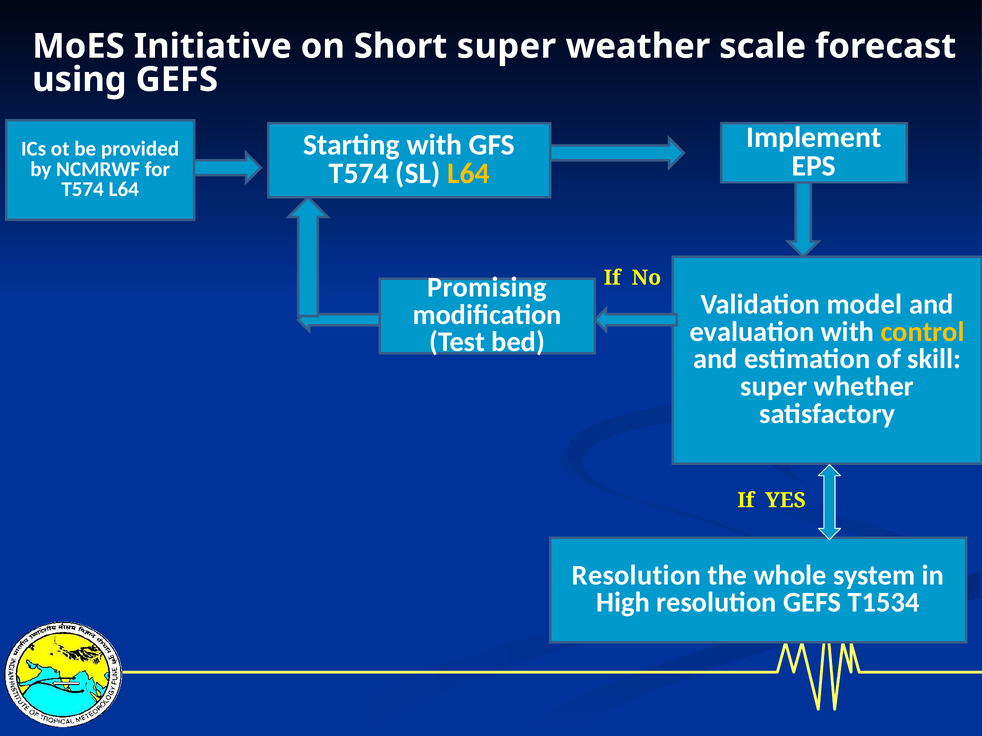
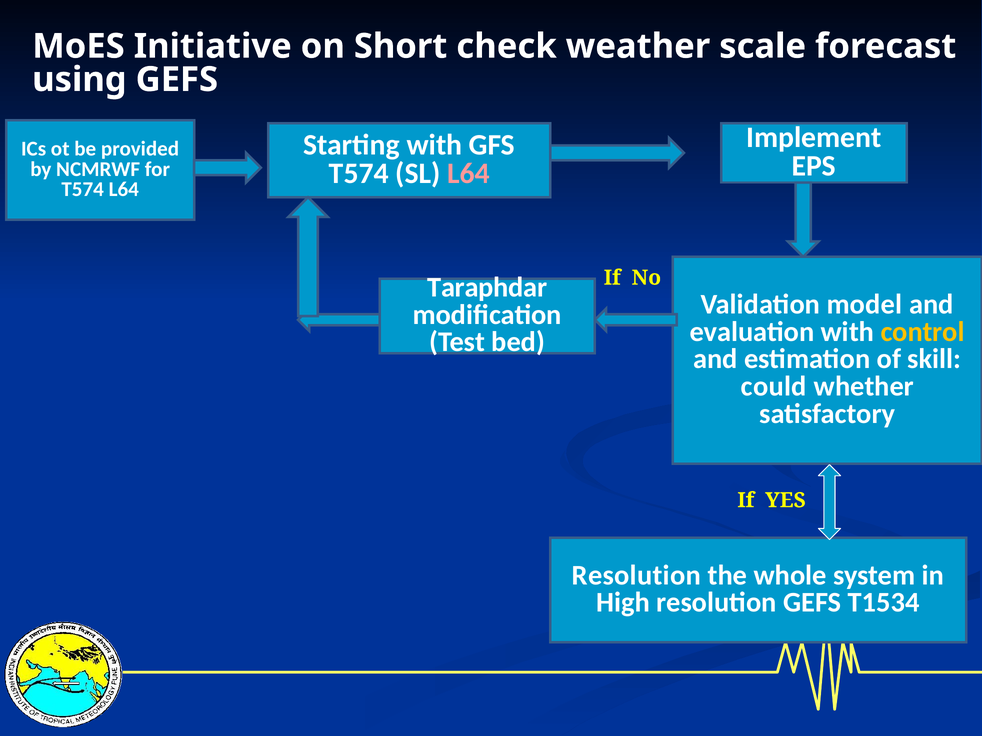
Short super: super -> check
L64 at (468, 173) colour: yellow -> pink
Promising: Promising -> Taraphdar
super at (774, 387): super -> could
